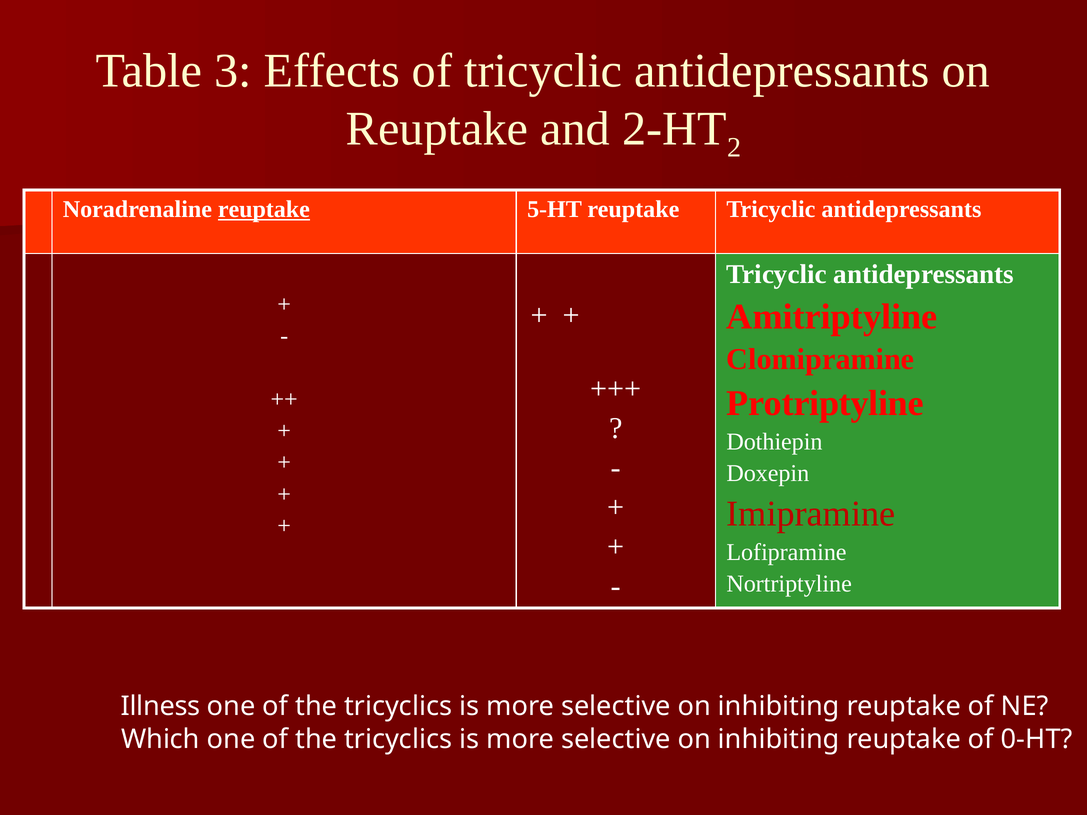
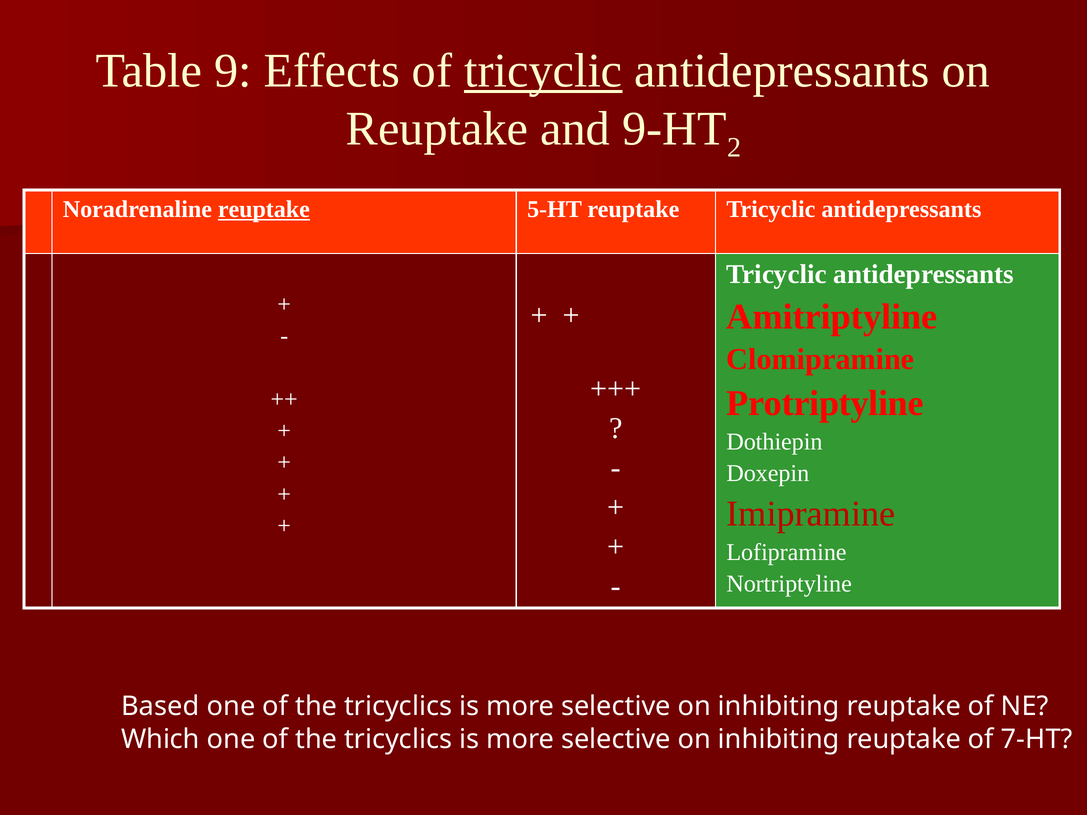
3: 3 -> 9
tricyclic at (543, 71) underline: none -> present
2-HT: 2-HT -> 9-HT
Illness: Illness -> Based
0-HT: 0-HT -> 7-HT
